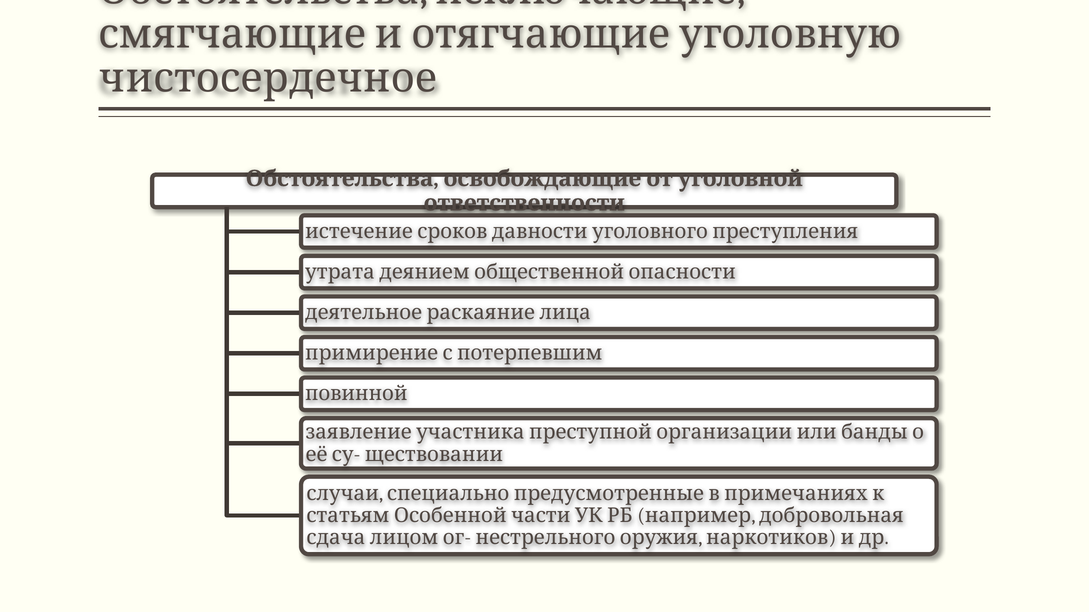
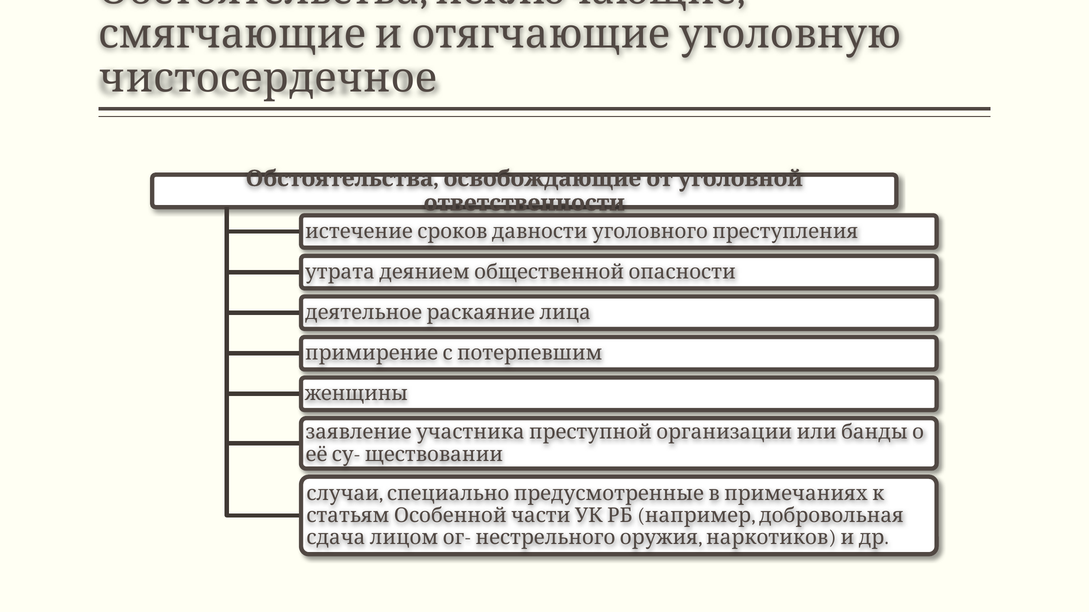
повинной: повинной -> женщины
